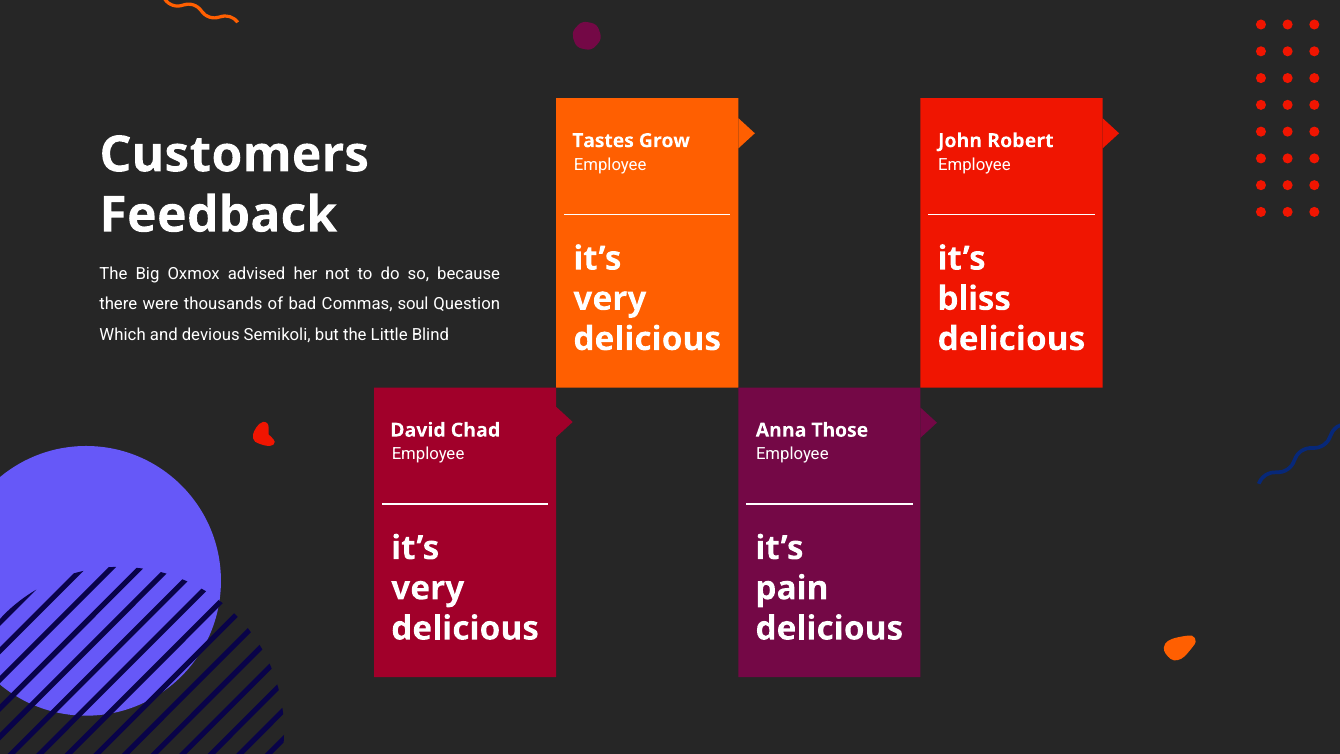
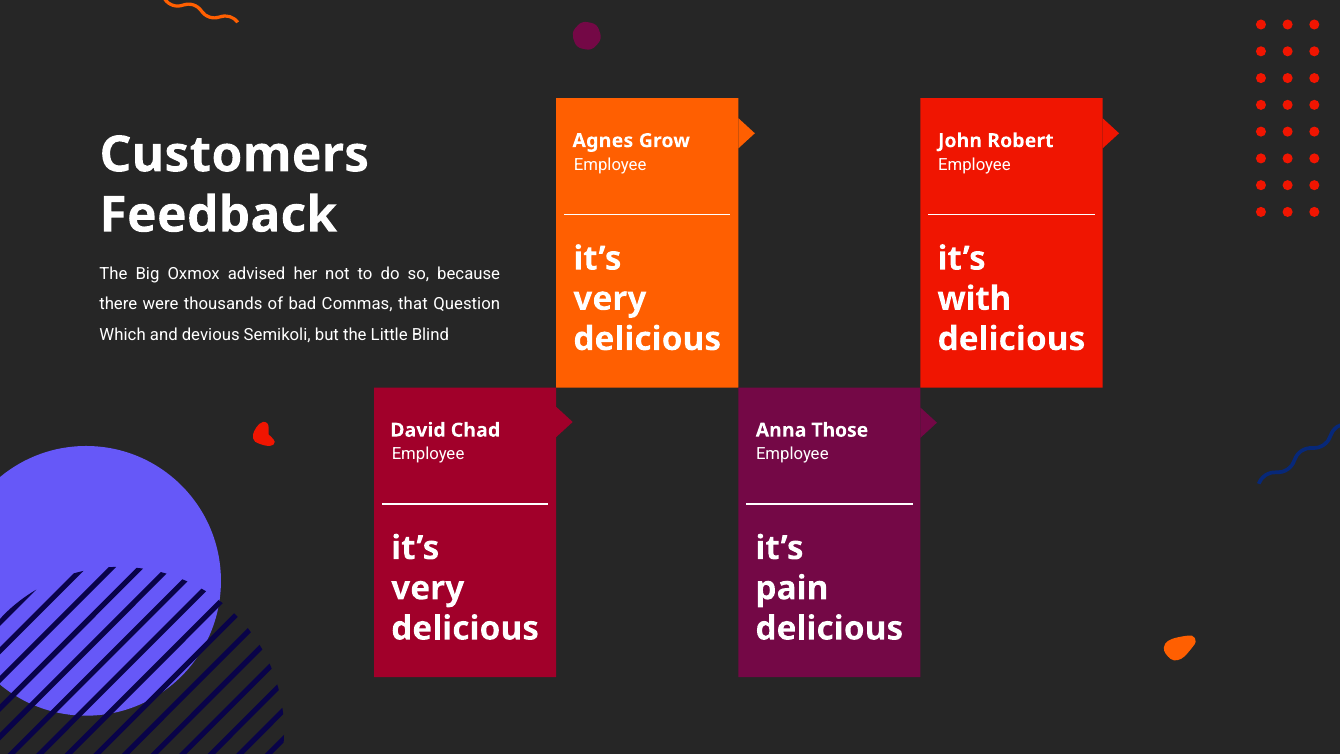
Tastes: Tastes -> Agnes
bliss: bliss -> with
soul: soul -> that
